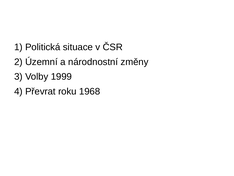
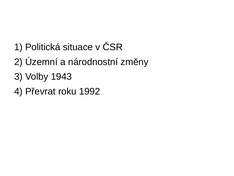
1999: 1999 -> 1943
1968: 1968 -> 1992
